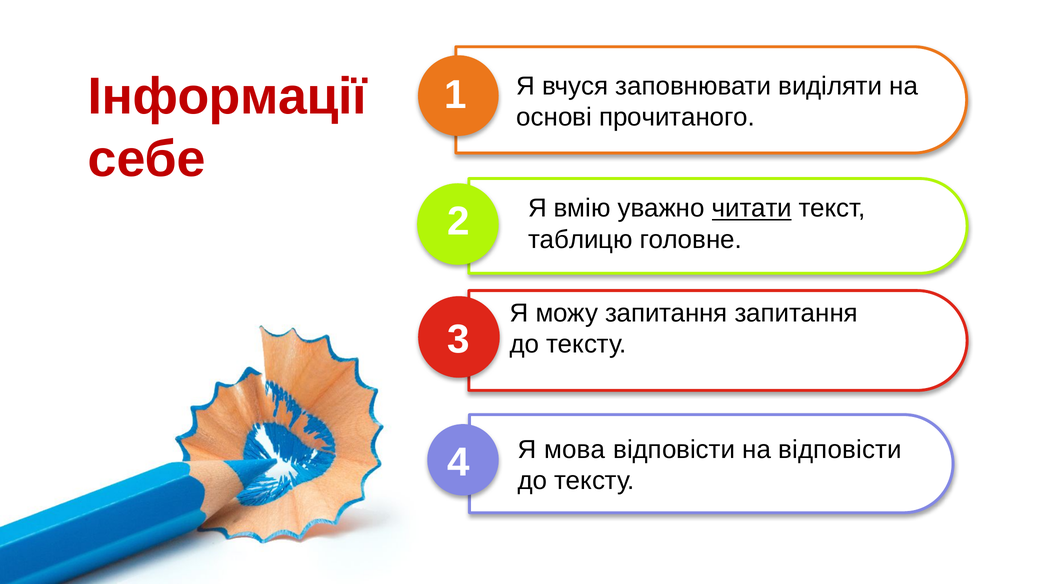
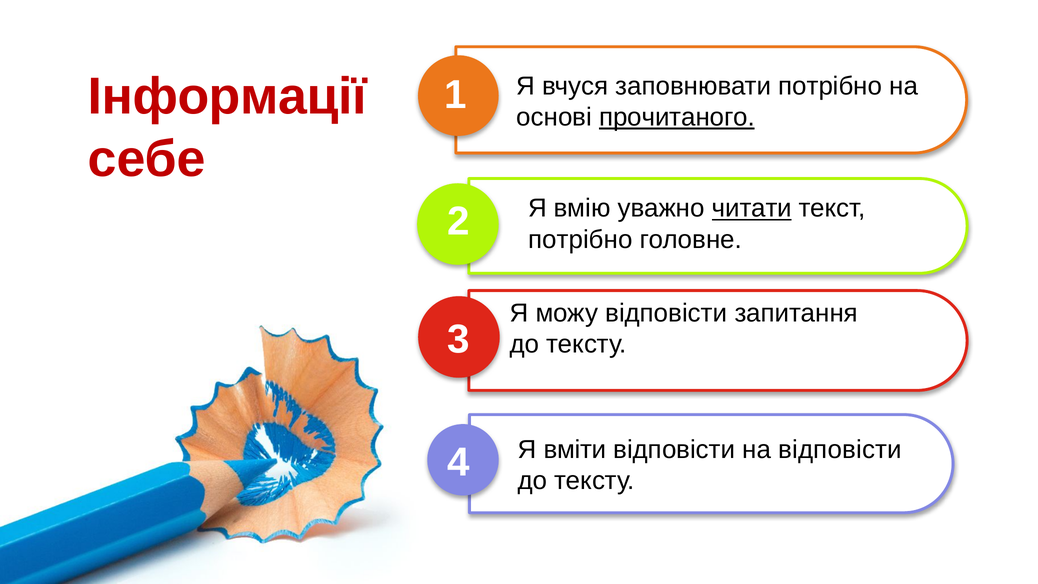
заповнювати виділяти: виділяти -> потрібно
прочитаного underline: none -> present
таблицю at (580, 239): таблицю -> потрібно
можу запитання: запитання -> відповісти
мова: мова -> вміти
